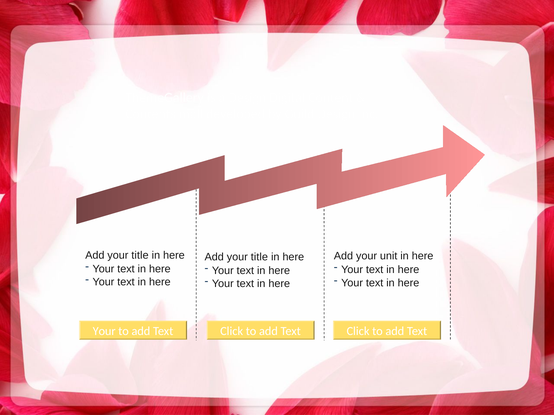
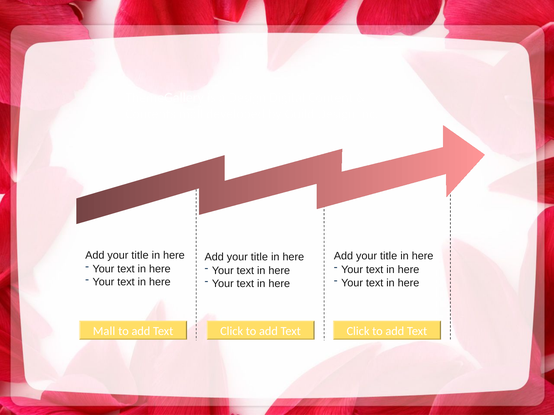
unit at (389, 256): unit -> title
Your at (104, 331): Your -> Mall
